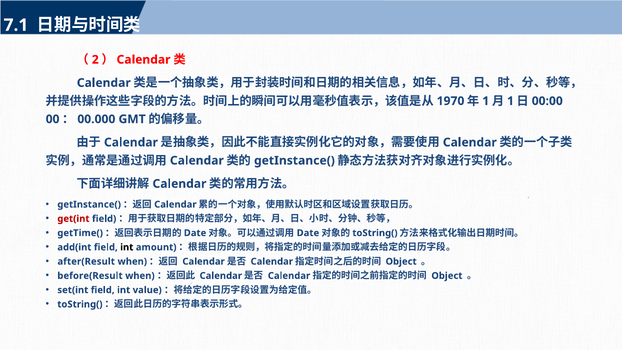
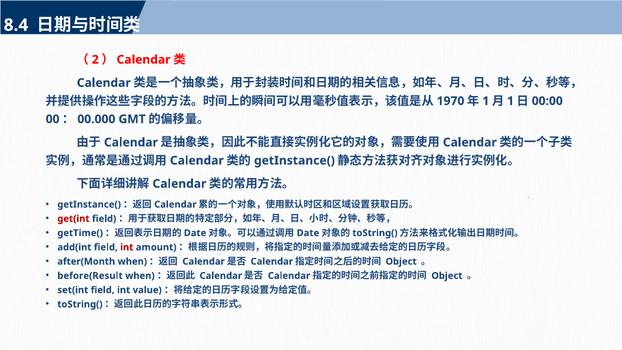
7.1: 7.1 -> 8.4
int at (127, 247) colour: black -> red
after(Result: after(Result -> after(Month
